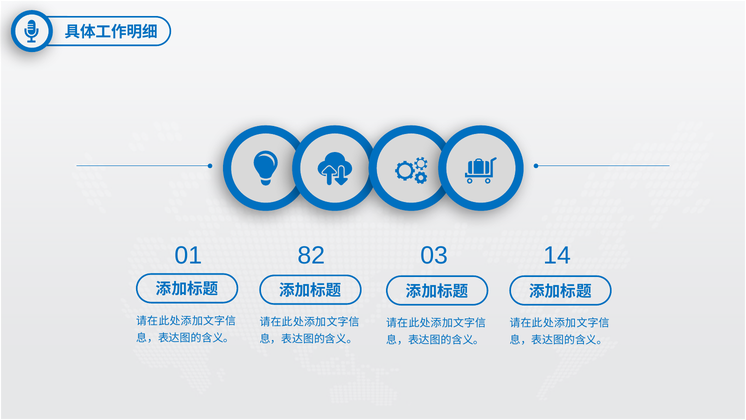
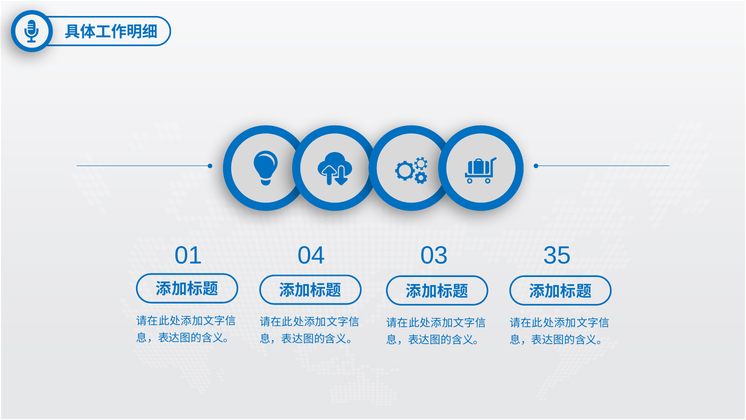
82: 82 -> 04
14: 14 -> 35
